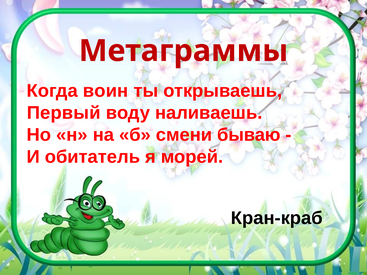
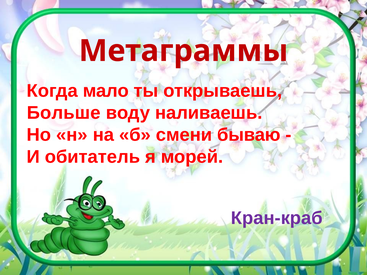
воин: воин -> мало
Первый: Первый -> Больше
Кран-краб colour: black -> purple
